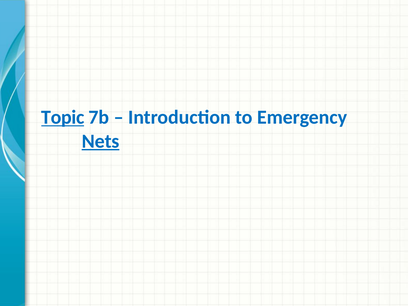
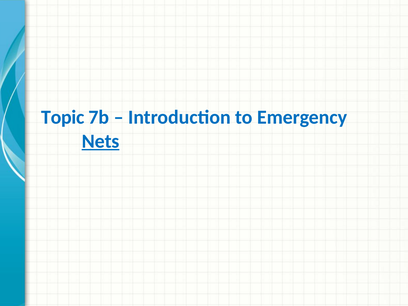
Topic underline: present -> none
